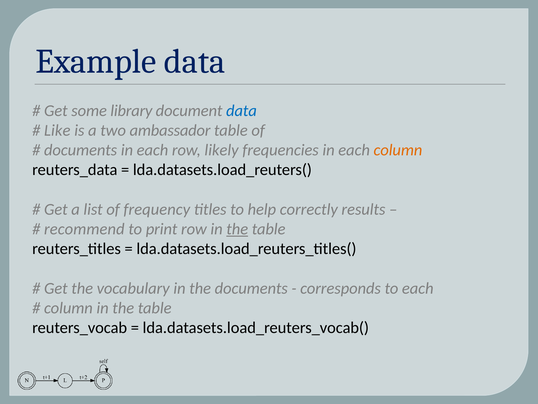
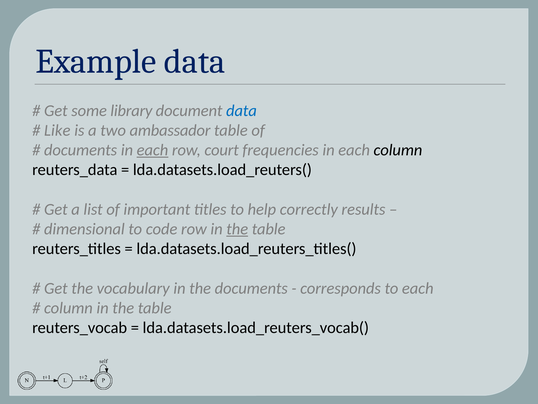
each at (152, 150) underline: none -> present
likely: likely -> court
column at (398, 150) colour: orange -> black
frequency: frequency -> important
recommend: recommend -> dimensional
print: print -> code
